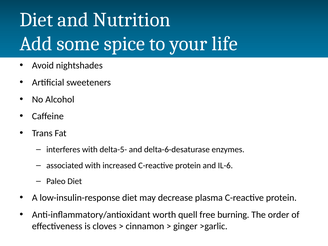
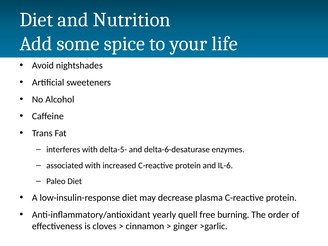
worth: worth -> yearly
